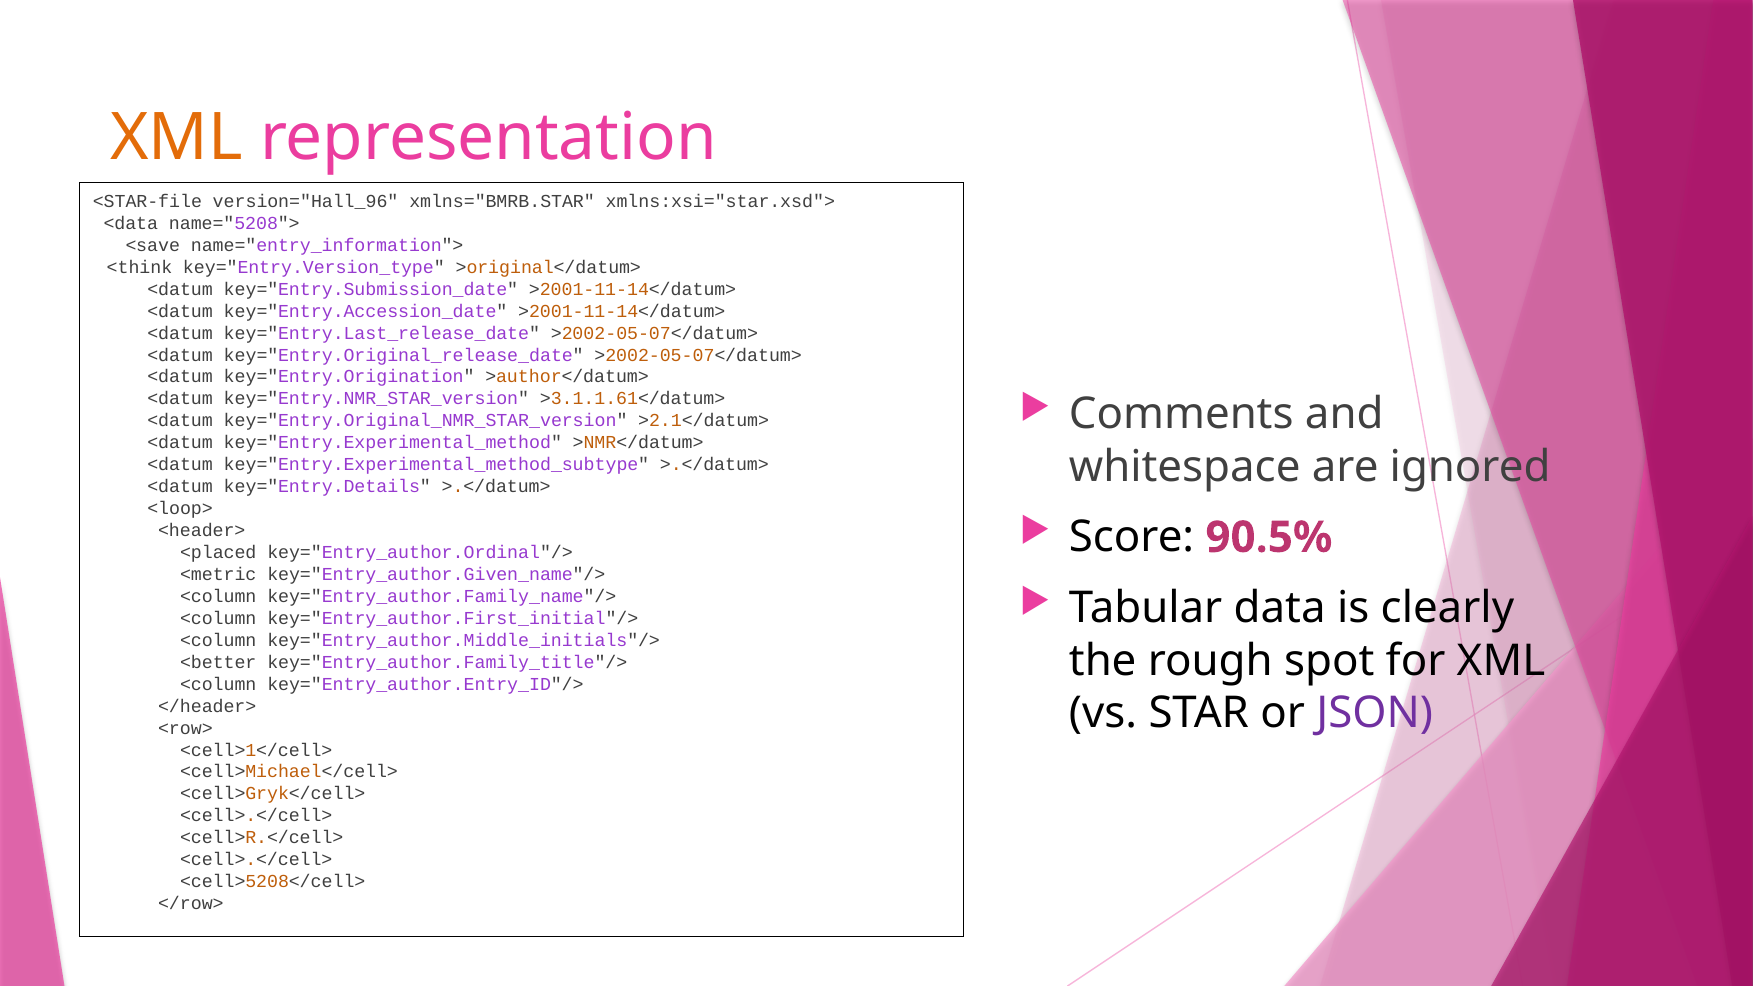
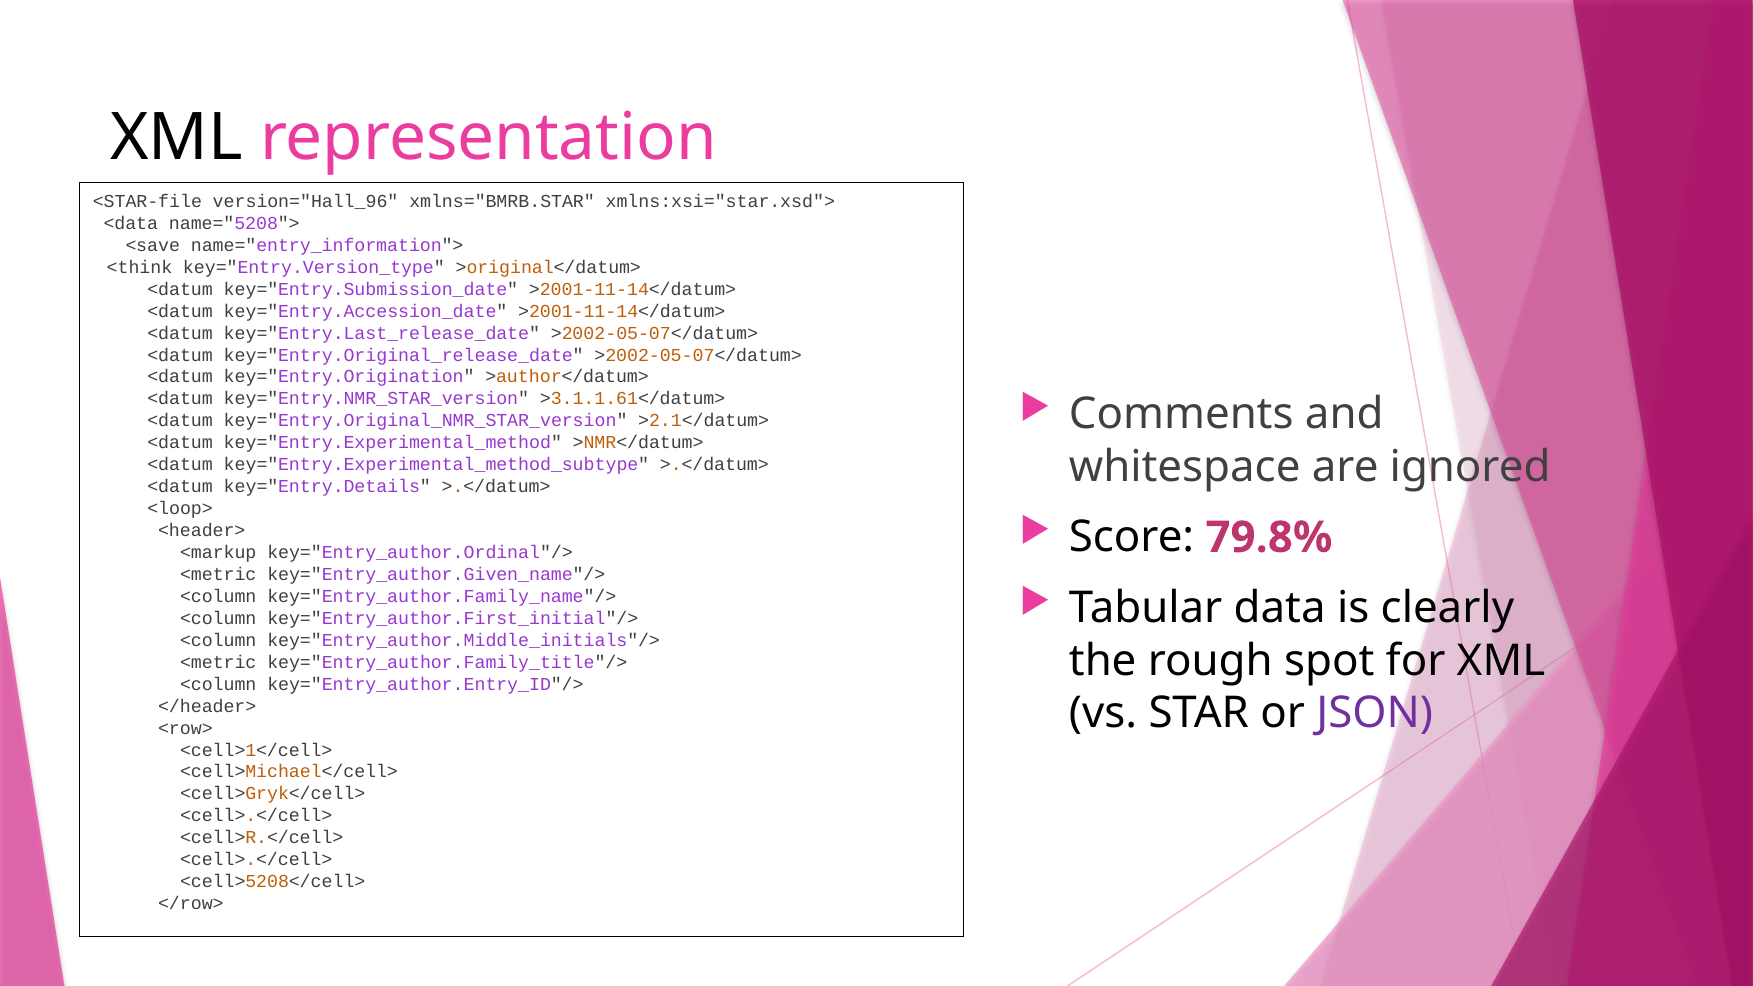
XML at (177, 138) colour: orange -> black
90.5%: 90.5% -> 79.8%
<placed: <placed -> <markup
<better at (218, 662): <better -> <metric
